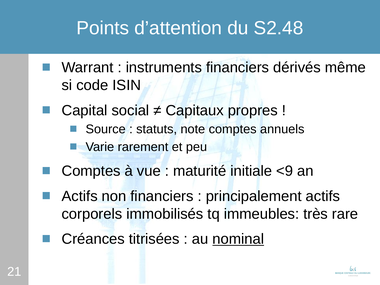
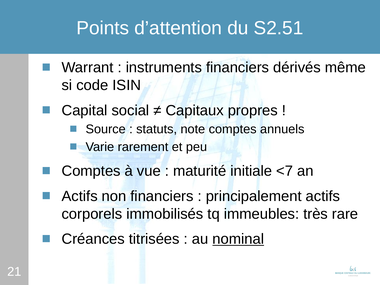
S2.48: S2.48 -> S2.51
<9: <9 -> <7
